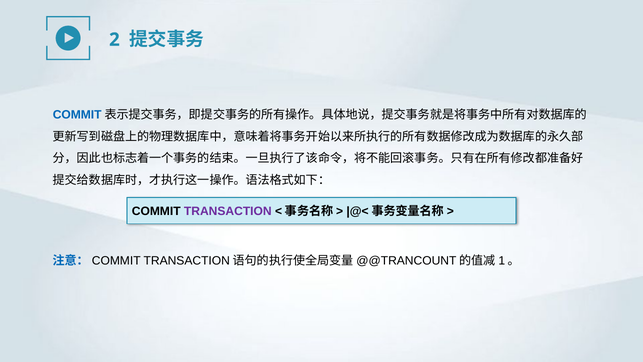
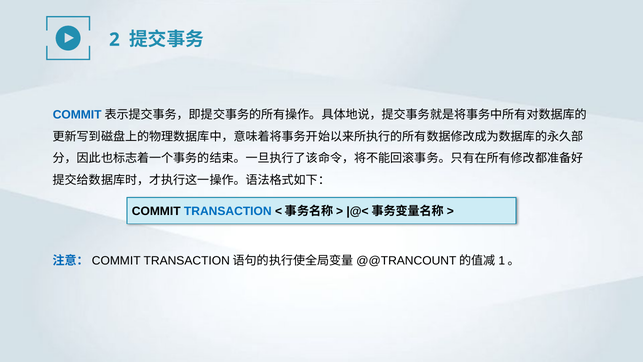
TRANSACTION colour: purple -> blue
